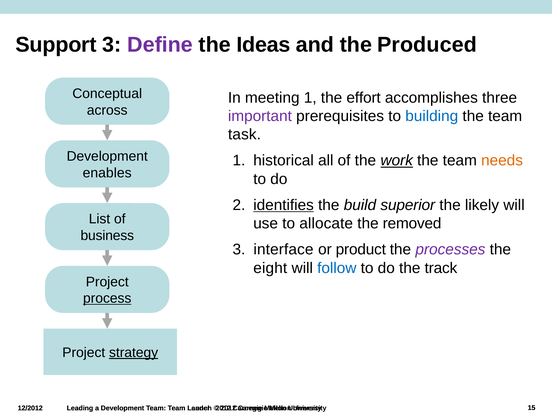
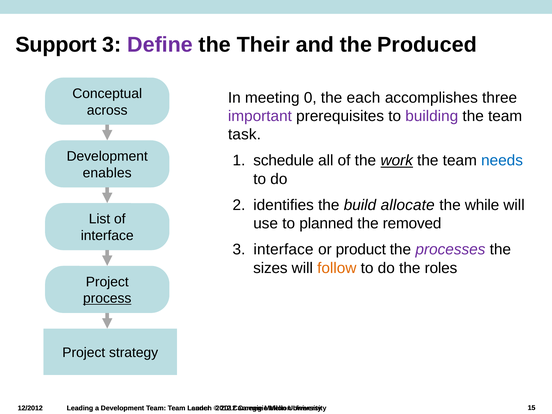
Ideas: Ideas -> Their
meeting 1: 1 -> 0
effort: effort -> each
building colour: blue -> purple
historical: historical -> schedule
needs colour: orange -> blue
identifies underline: present -> none
superior: superior -> allocate
likely: likely -> while
allocate: allocate -> planned
business at (107, 236): business -> interface
eight: eight -> sizes
follow colour: blue -> orange
track: track -> roles
strategy underline: present -> none
